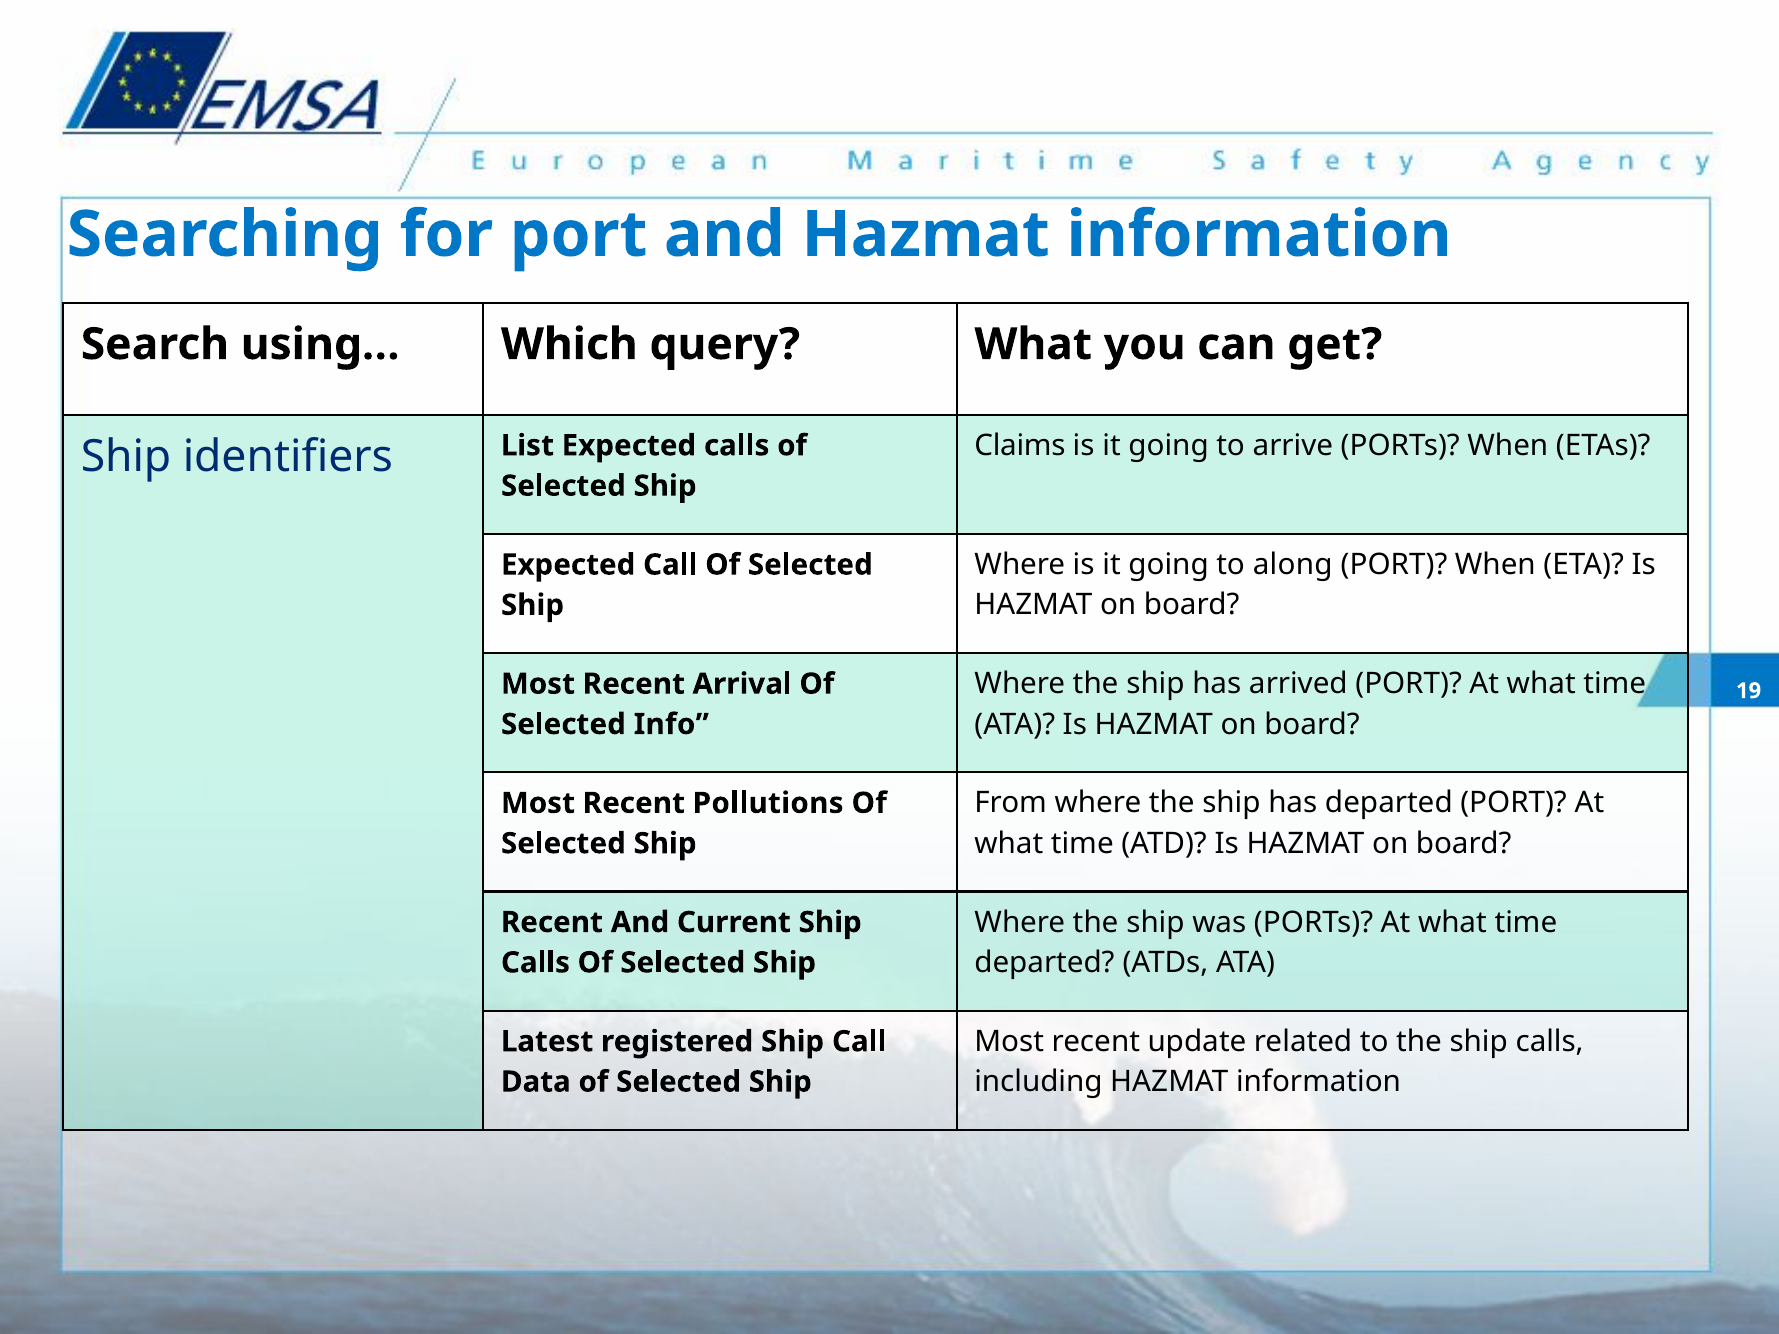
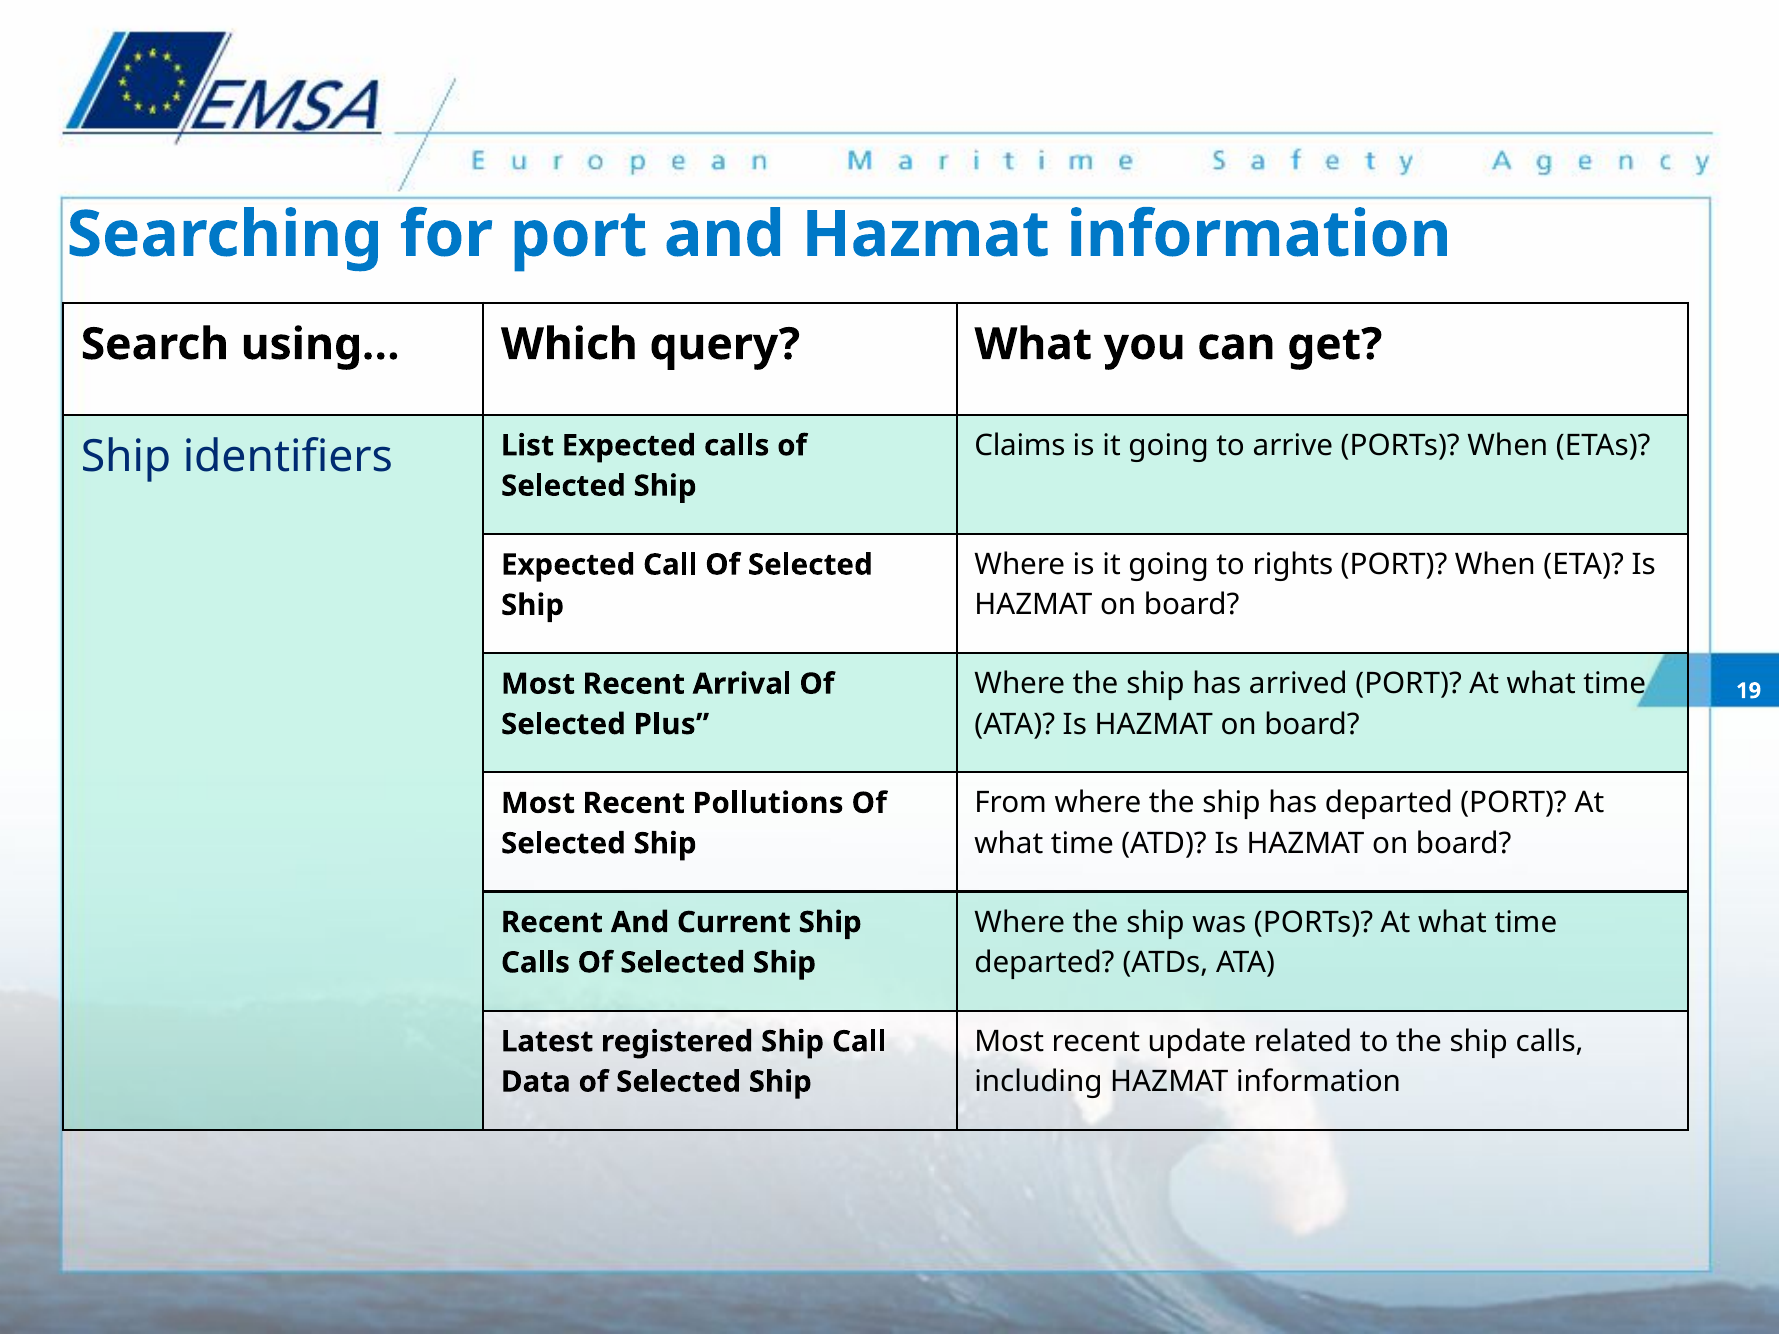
along: along -> rights
Info: Info -> Plus
